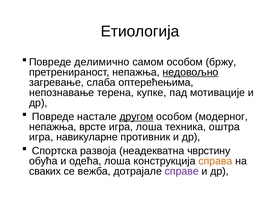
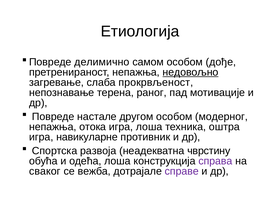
бржу: бржу -> дође
оптерећењима: оптерећењима -> прокрвљеност
купке: купке -> раног
другом underline: present -> none
врсте: врсте -> отока
справа colour: orange -> purple
сваких: сваких -> сваког
